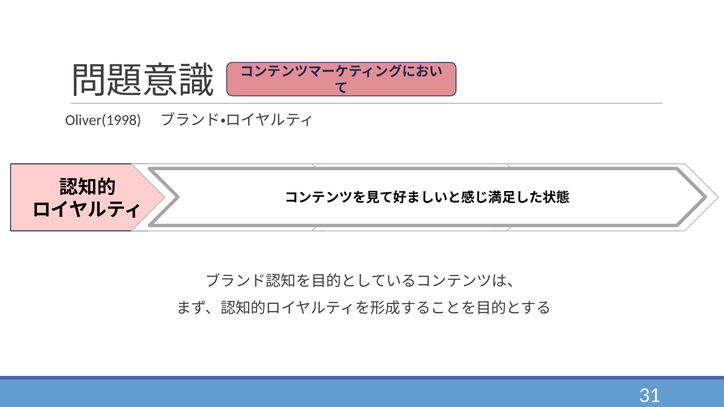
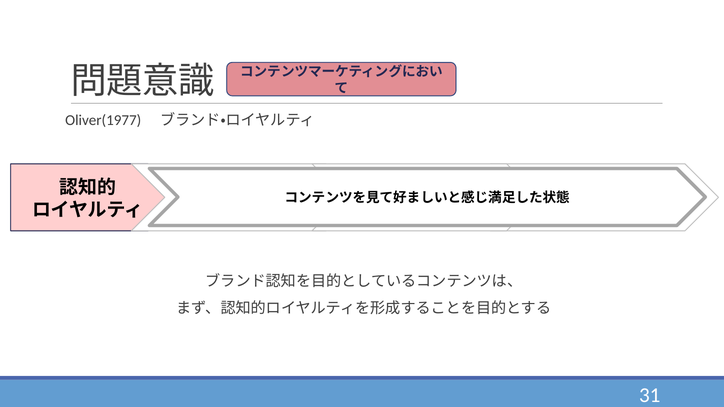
Oliver(1998: Oliver(1998 -> Oliver(1977
